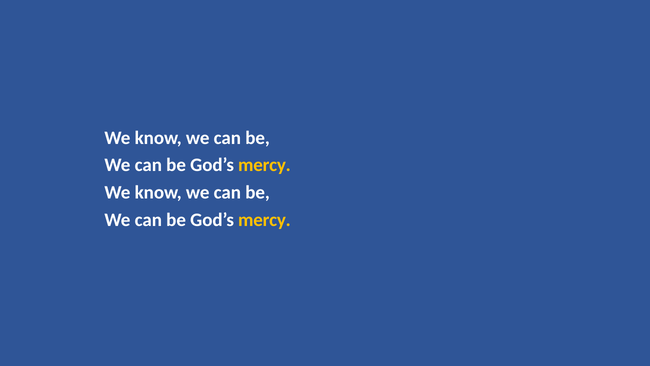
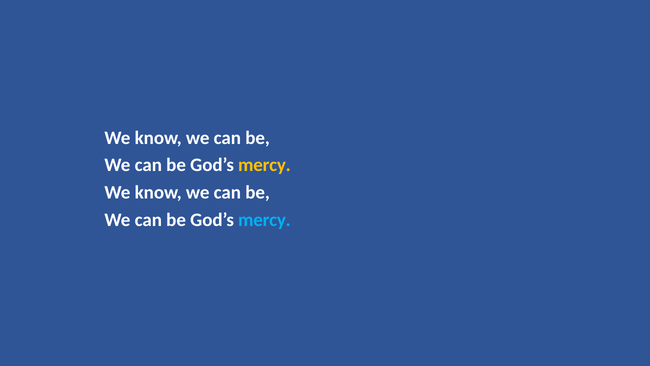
mercy at (264, 220) colour: yellow -> light blue
